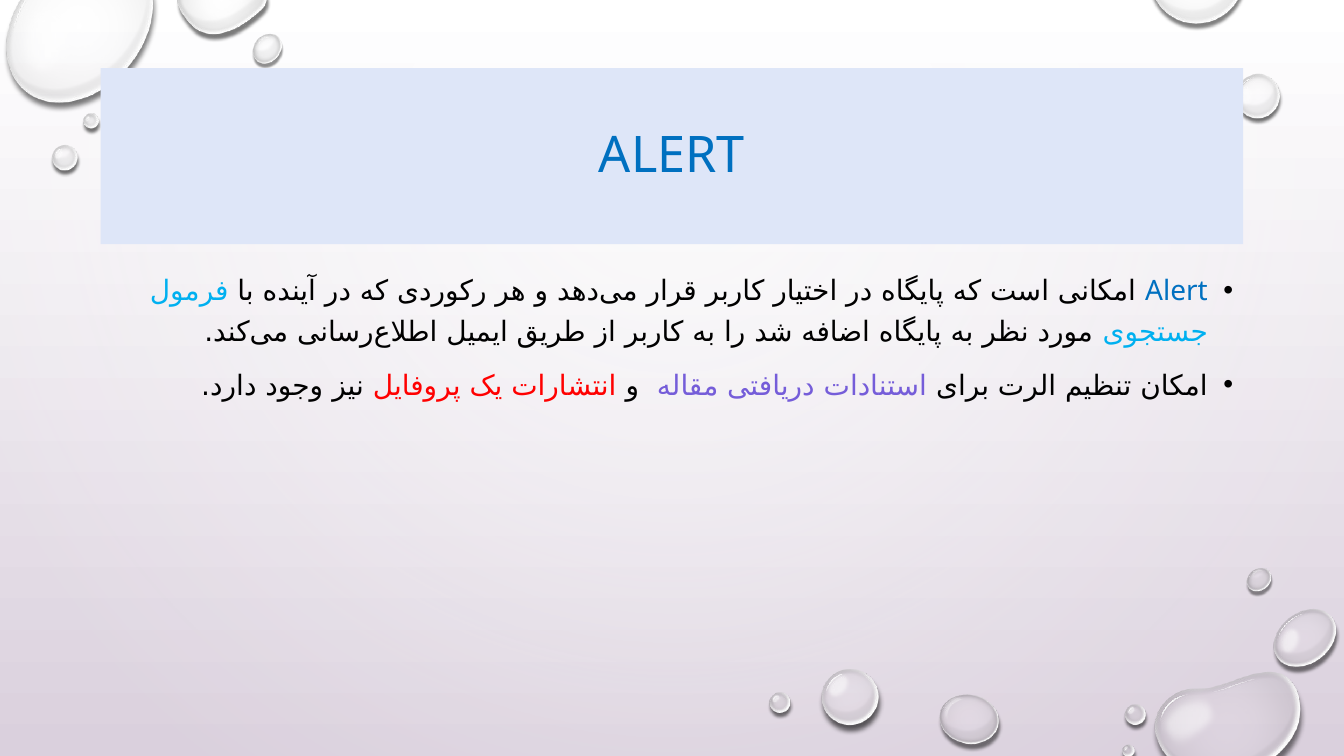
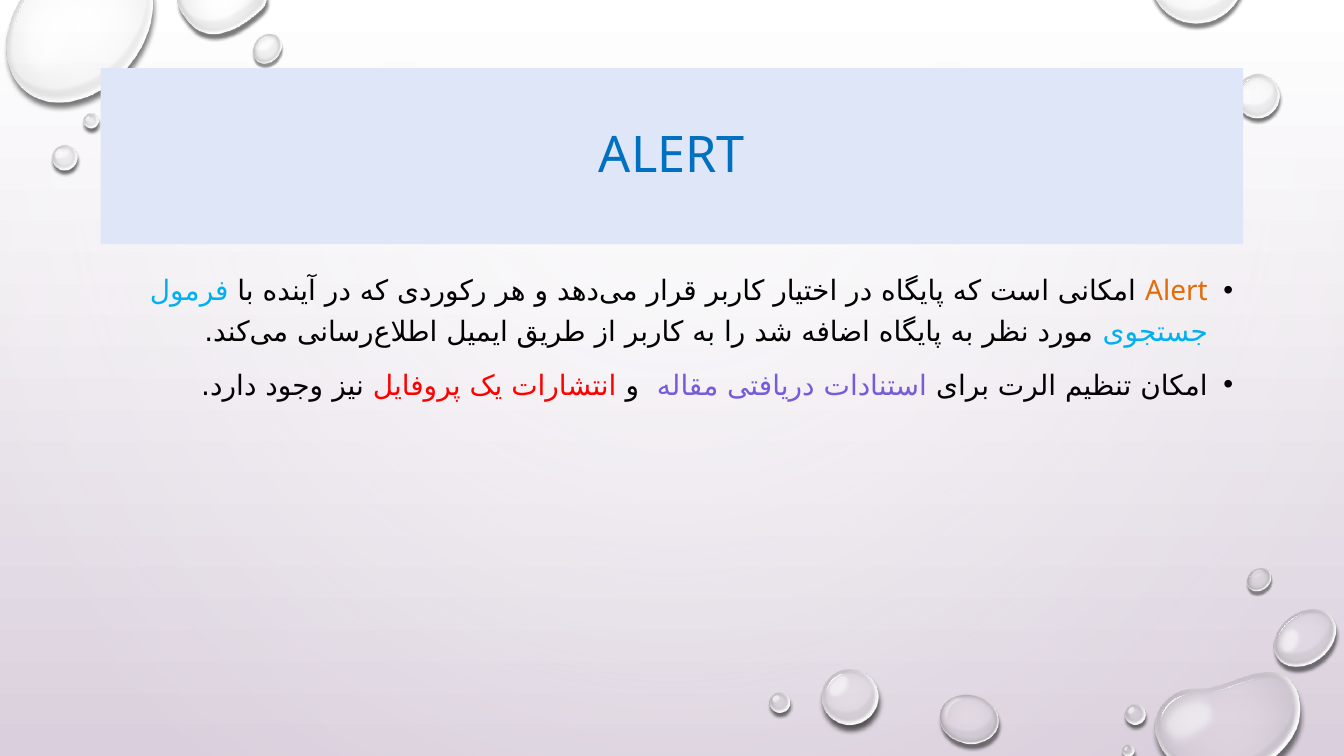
Alert at (1176, 291) colour: blue -> orange
